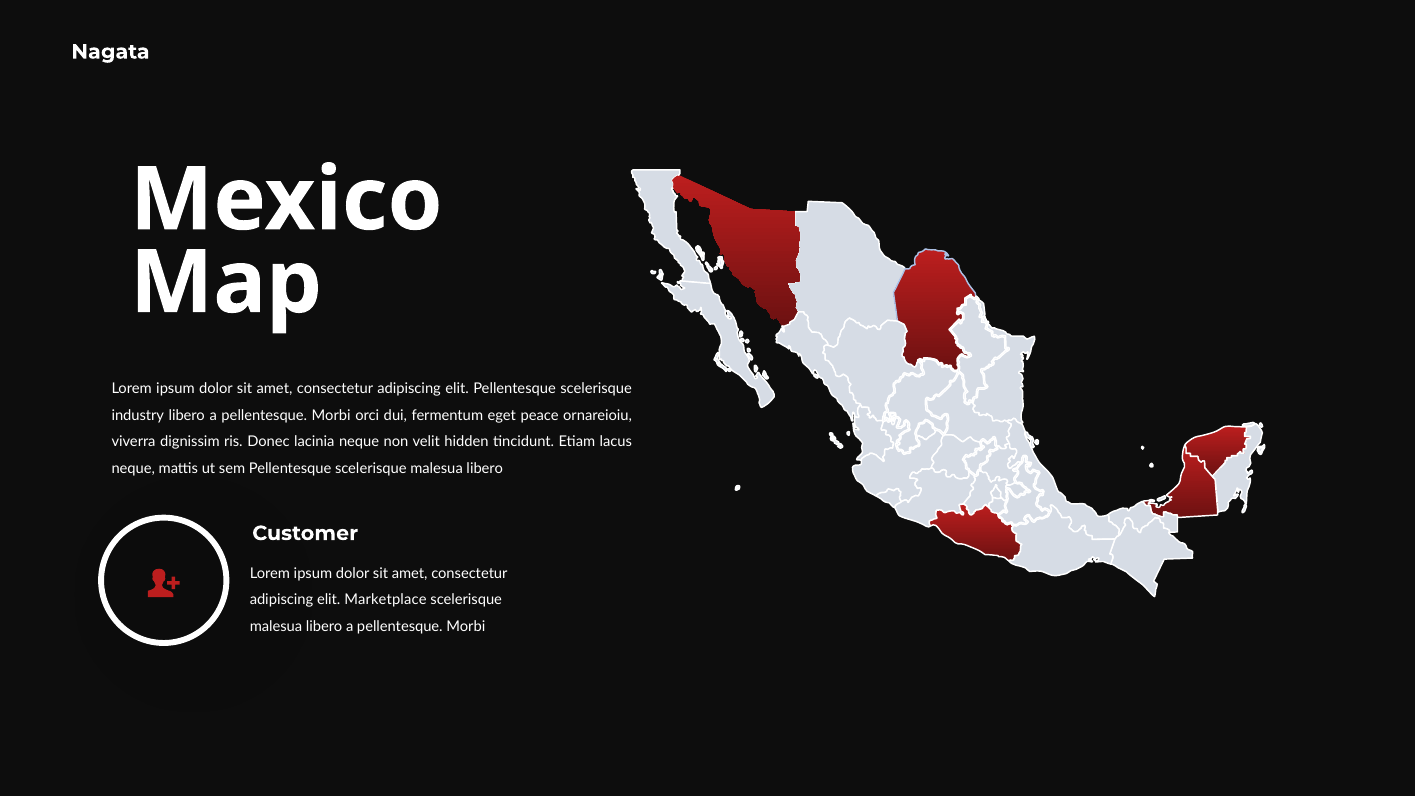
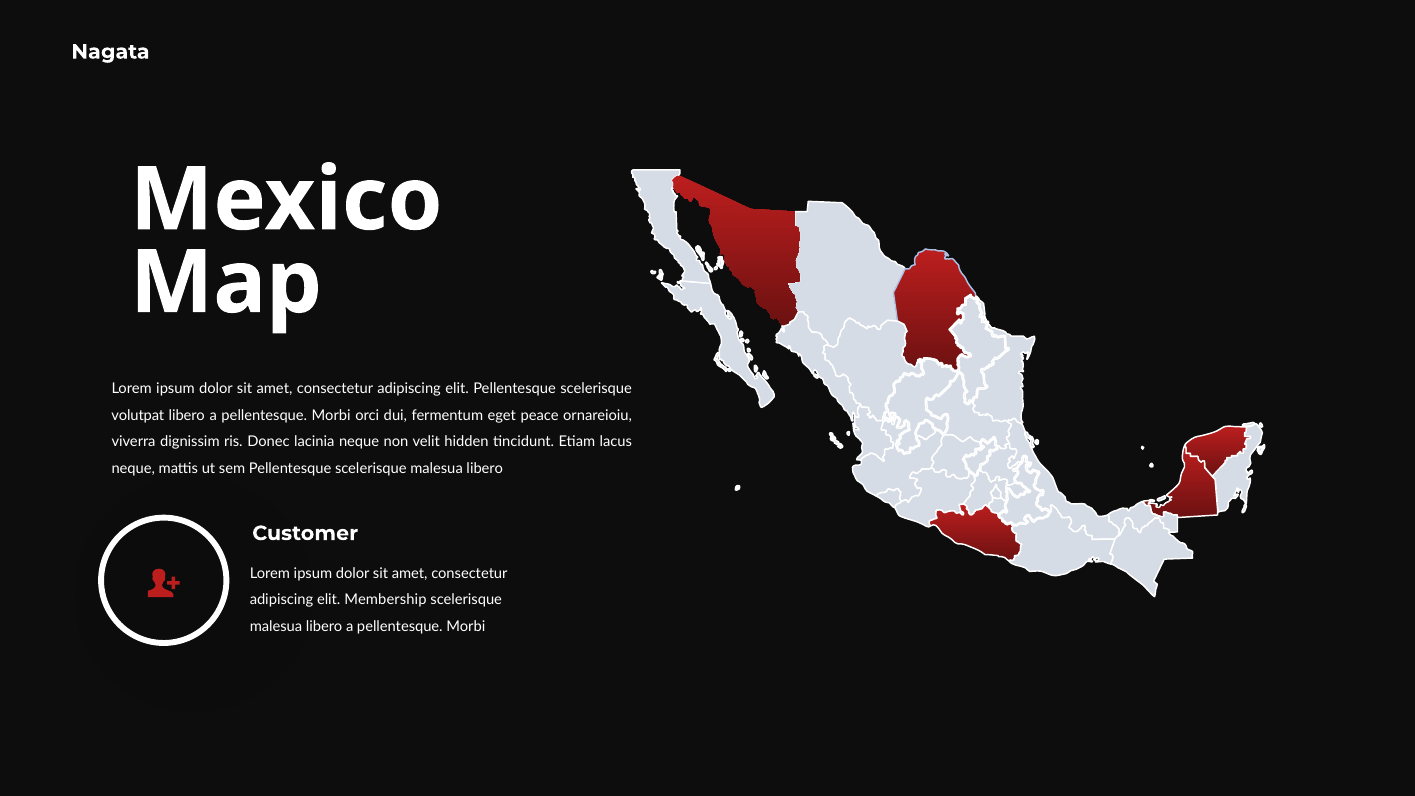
industry: industry -> volutpat
Marketplace: Marketplace -> Membership
